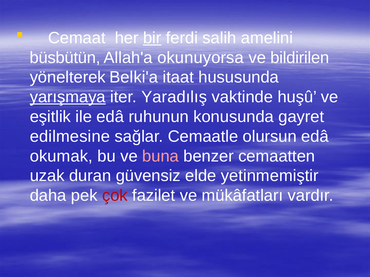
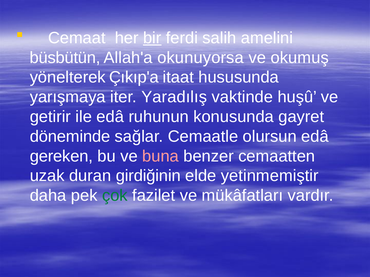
bildirilen: bildirilen -> okumuş
Belki'a: Belki'a -> Çıkıp'a
yarışmaya underline: present -> none
eşitlik: eşitlik -> getirir
edilmesine: edilmesine -> döneminde
okumak: okumak -> gereken
güvensiz: güvensiz -> girdiğinin
çok colour: red -> green
